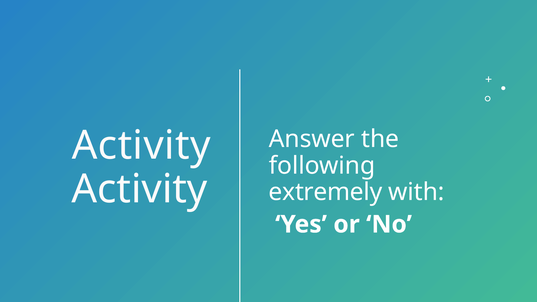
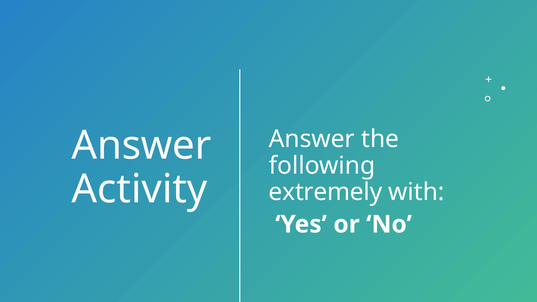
Activity at (141, 146): Activity -> Answer
